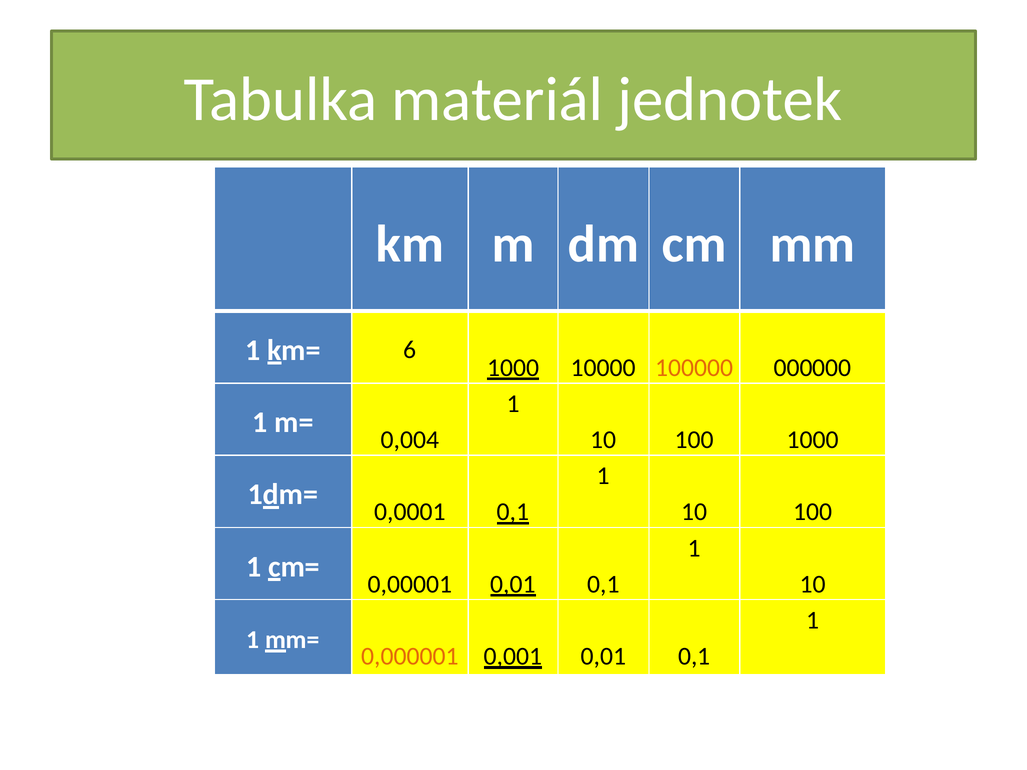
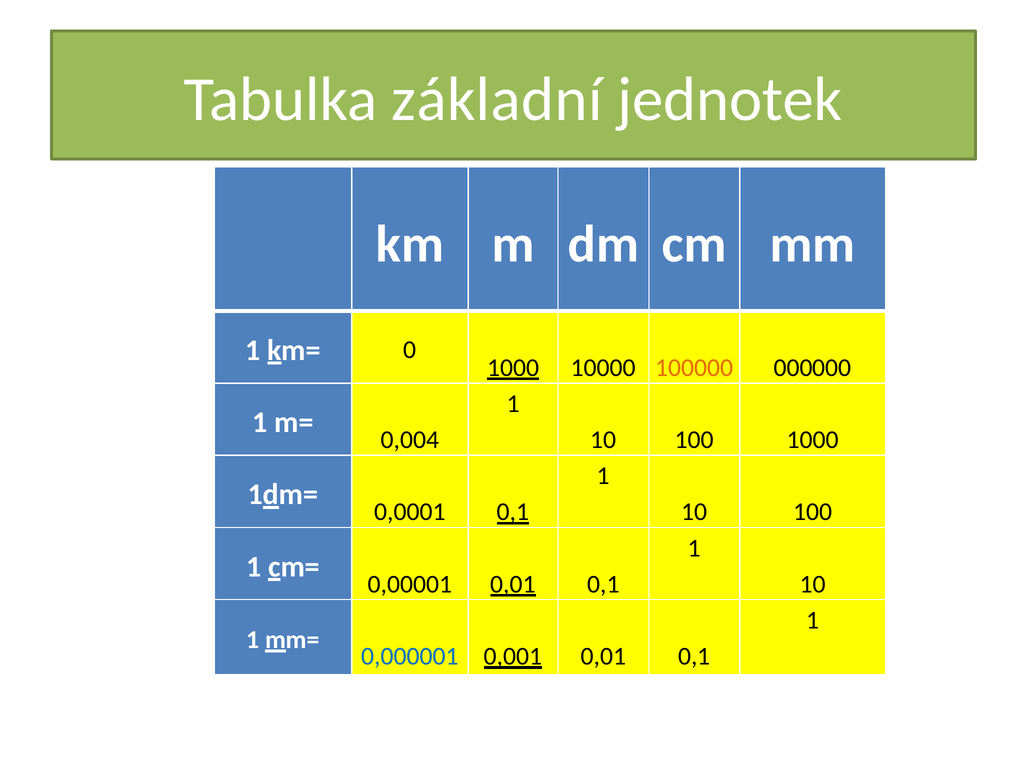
materiál: materiál -> základní
6: 6 -> 0
0,000001 colour: orange -> blue
